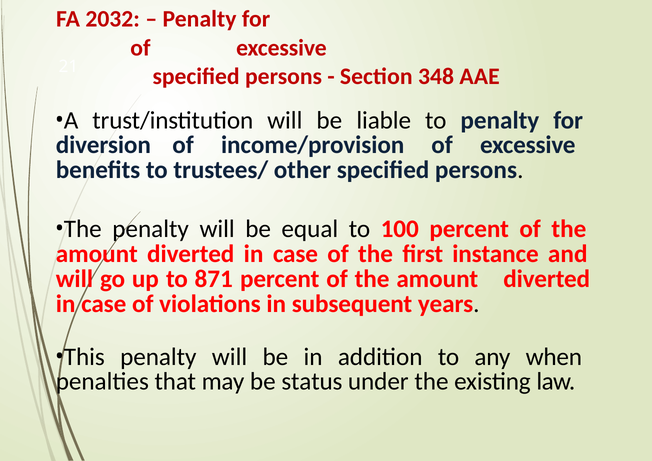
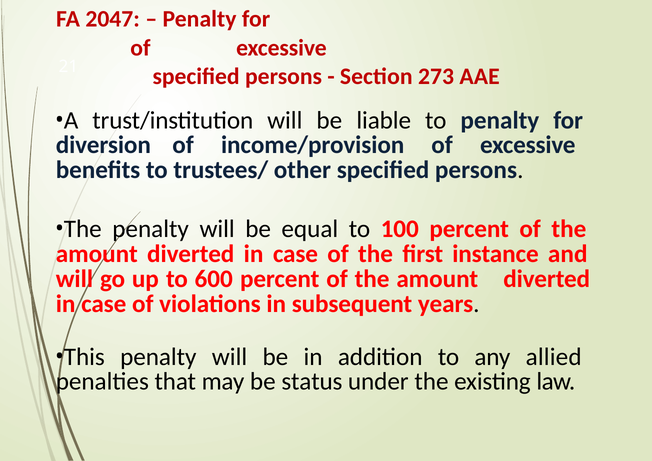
2032: 2032 -> 2047
348: 348 -> 273
871: 871 -> 600
when: when -> allied
